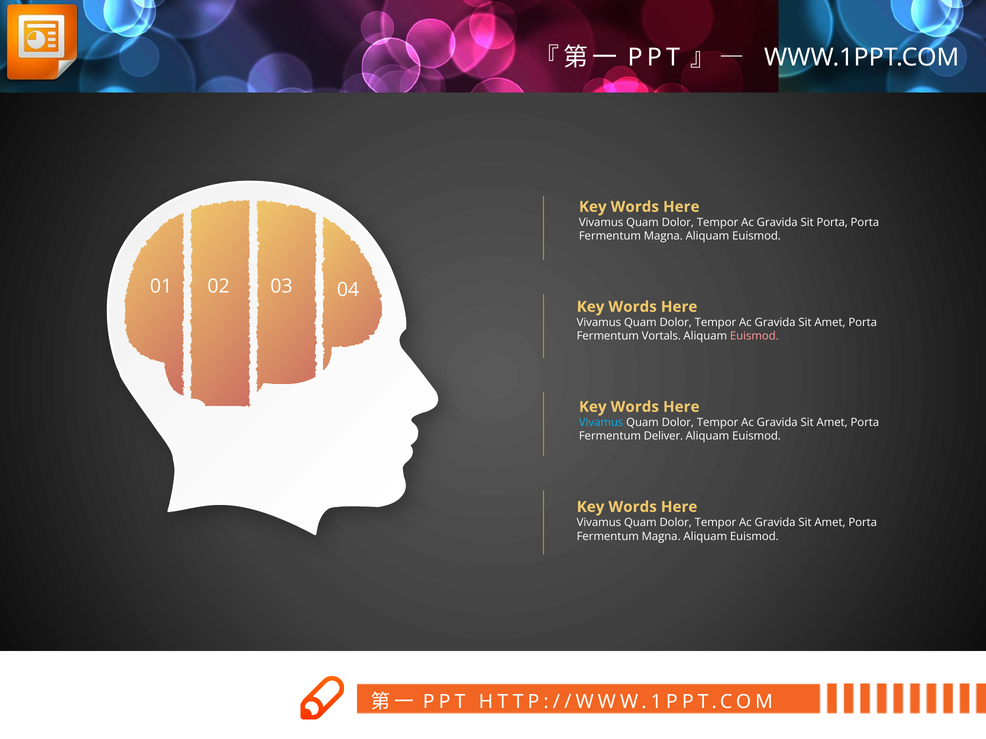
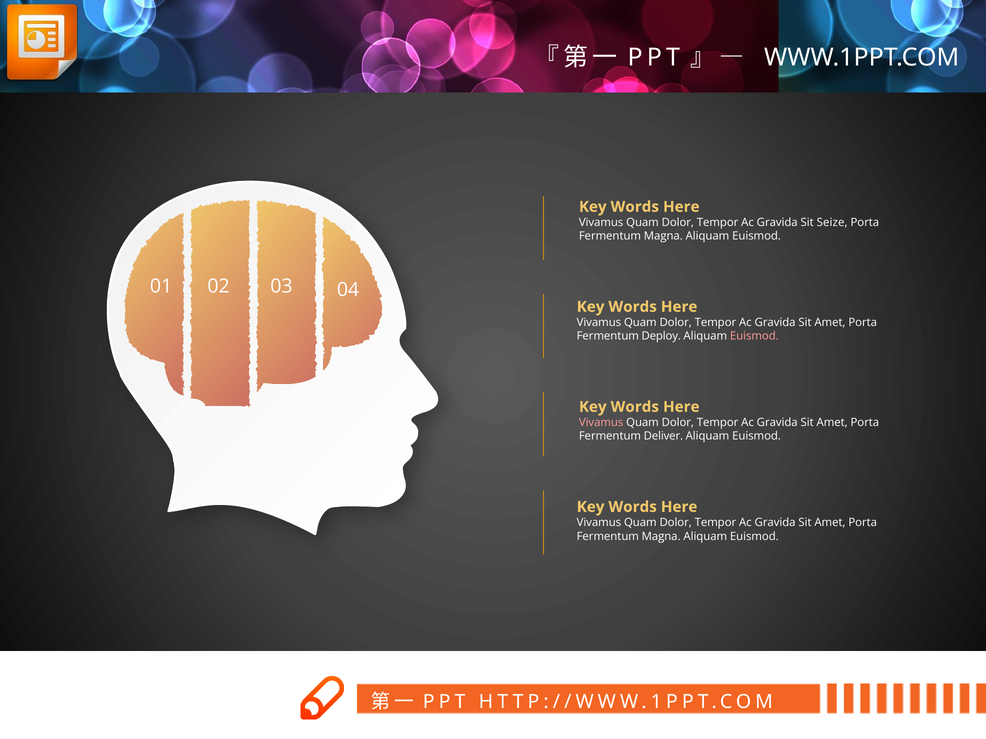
Sit Porta: Porta -> Seize
Vortals: Vortals -> Deploy
Vivamus at (601, 423) colour: light blue -> pink
